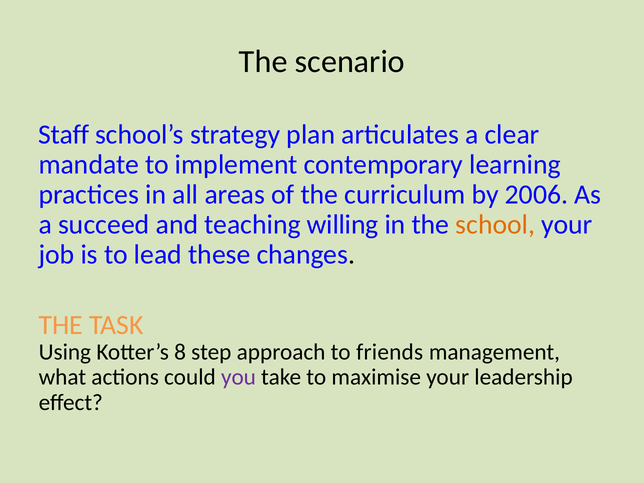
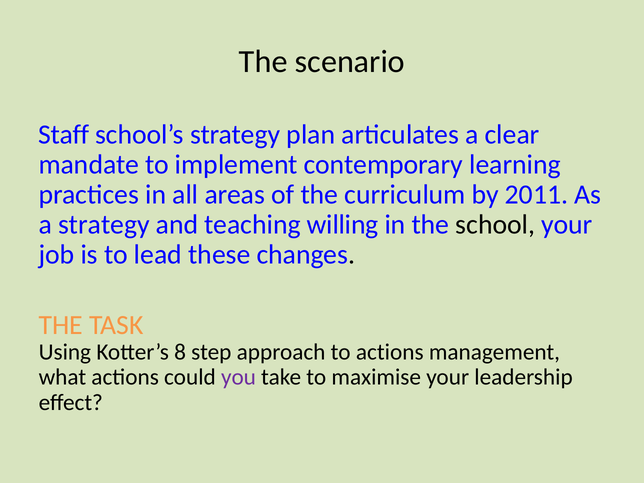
2006: 2006 -> 2011
a succeed: succeed -> strategy
school colour: orange -> black
to friends: friends -> actions
